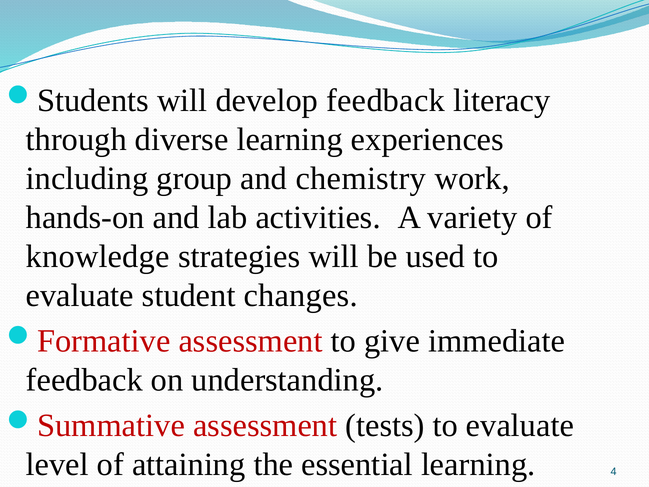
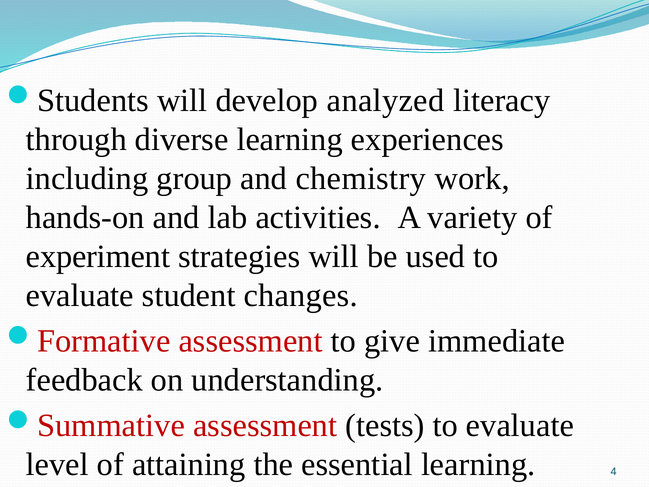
develop feedback: feedback -> analyzed
knowledge: knowledge -> experiment
